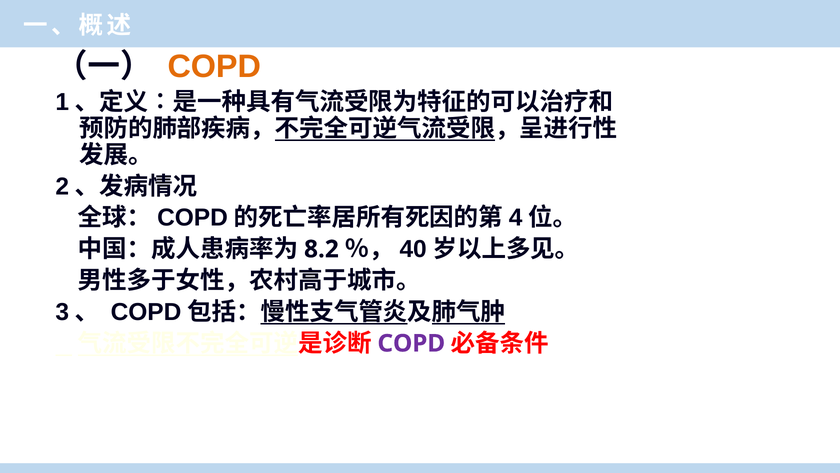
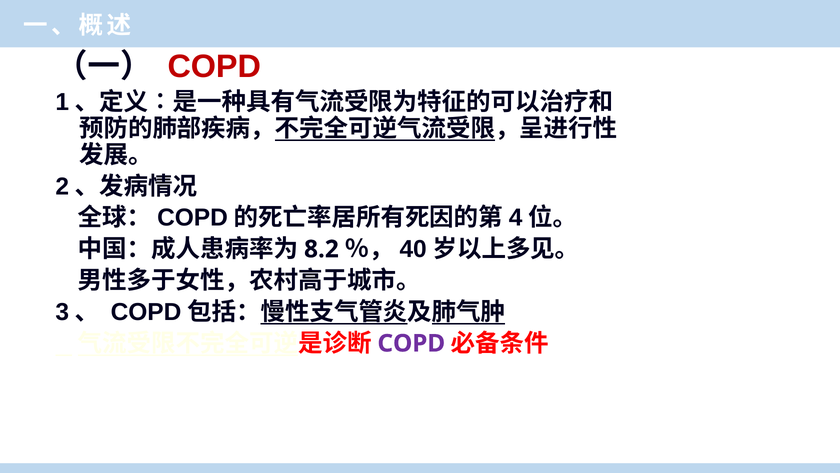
COPD at (214, 66) colour: orange -> red
